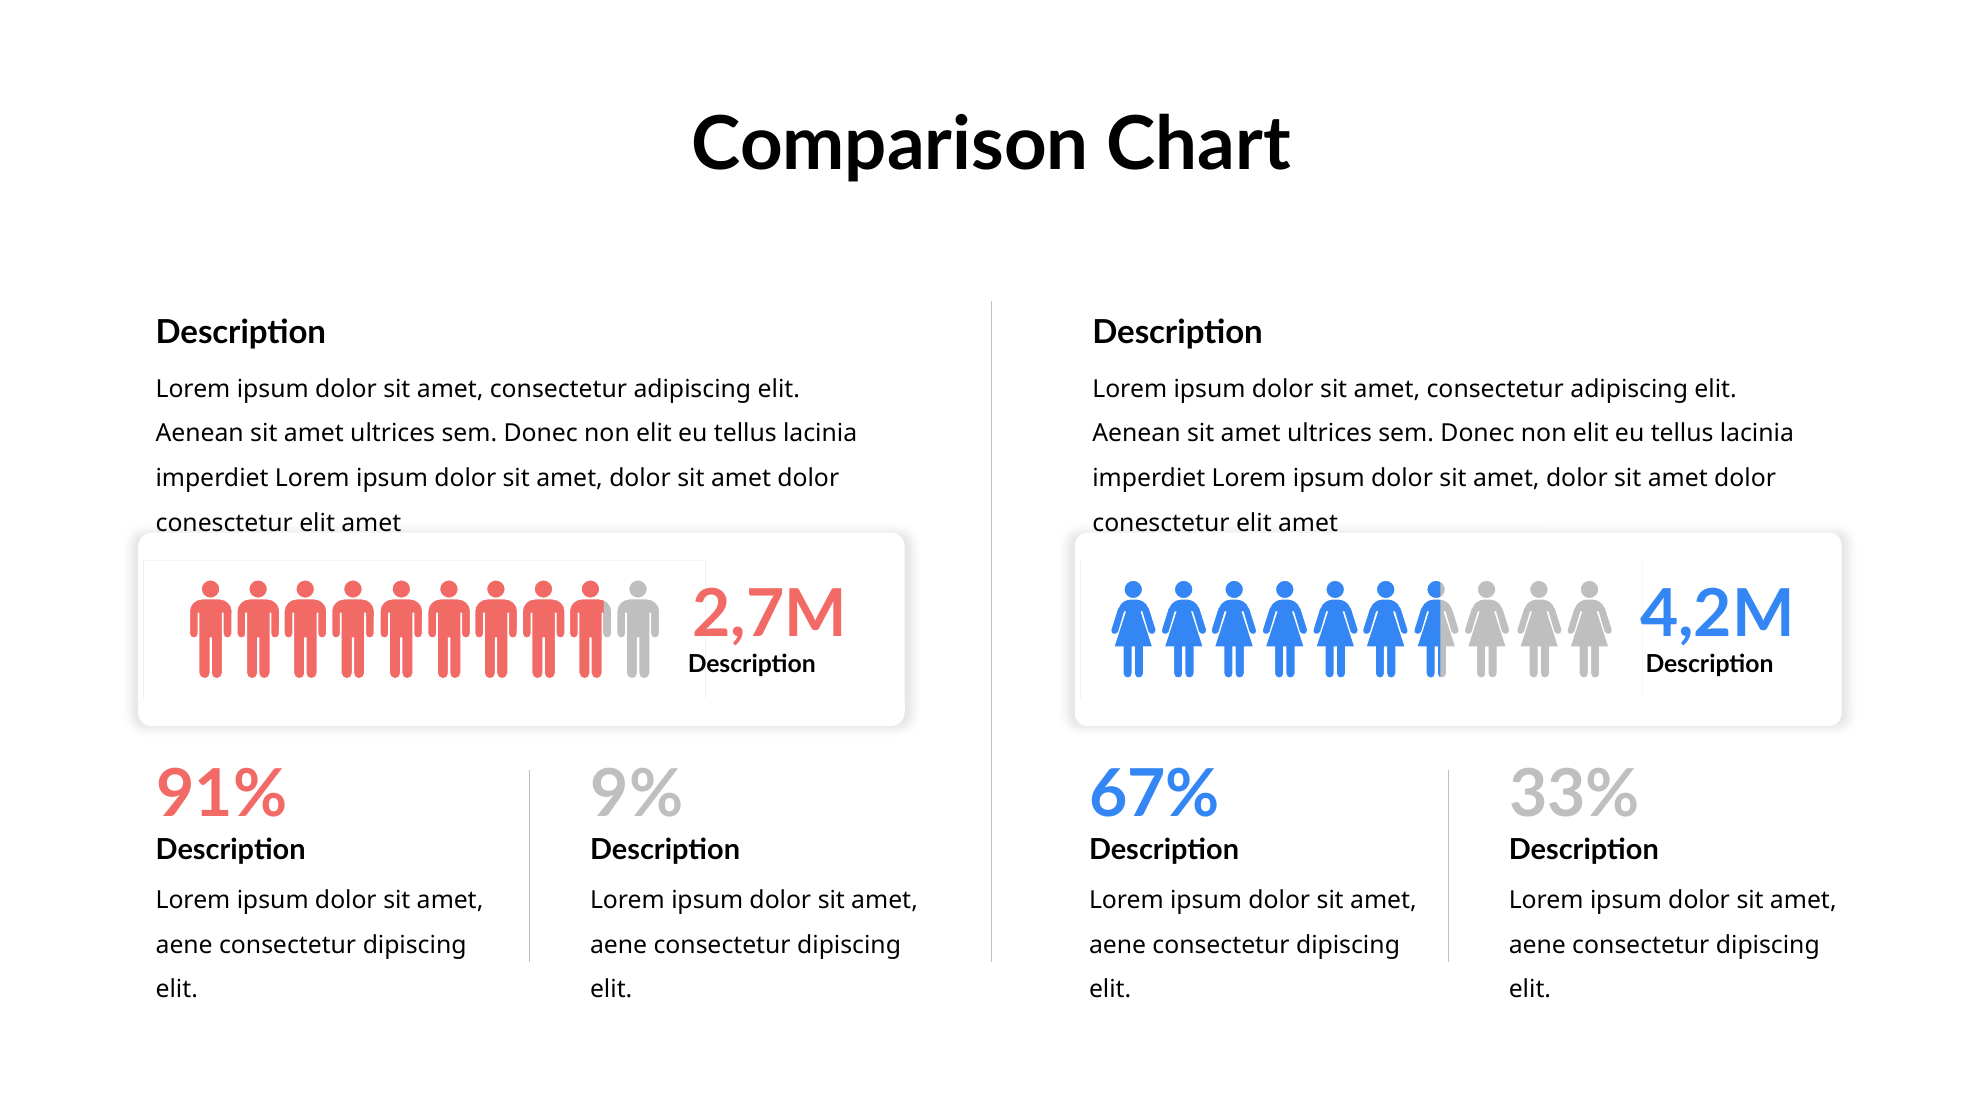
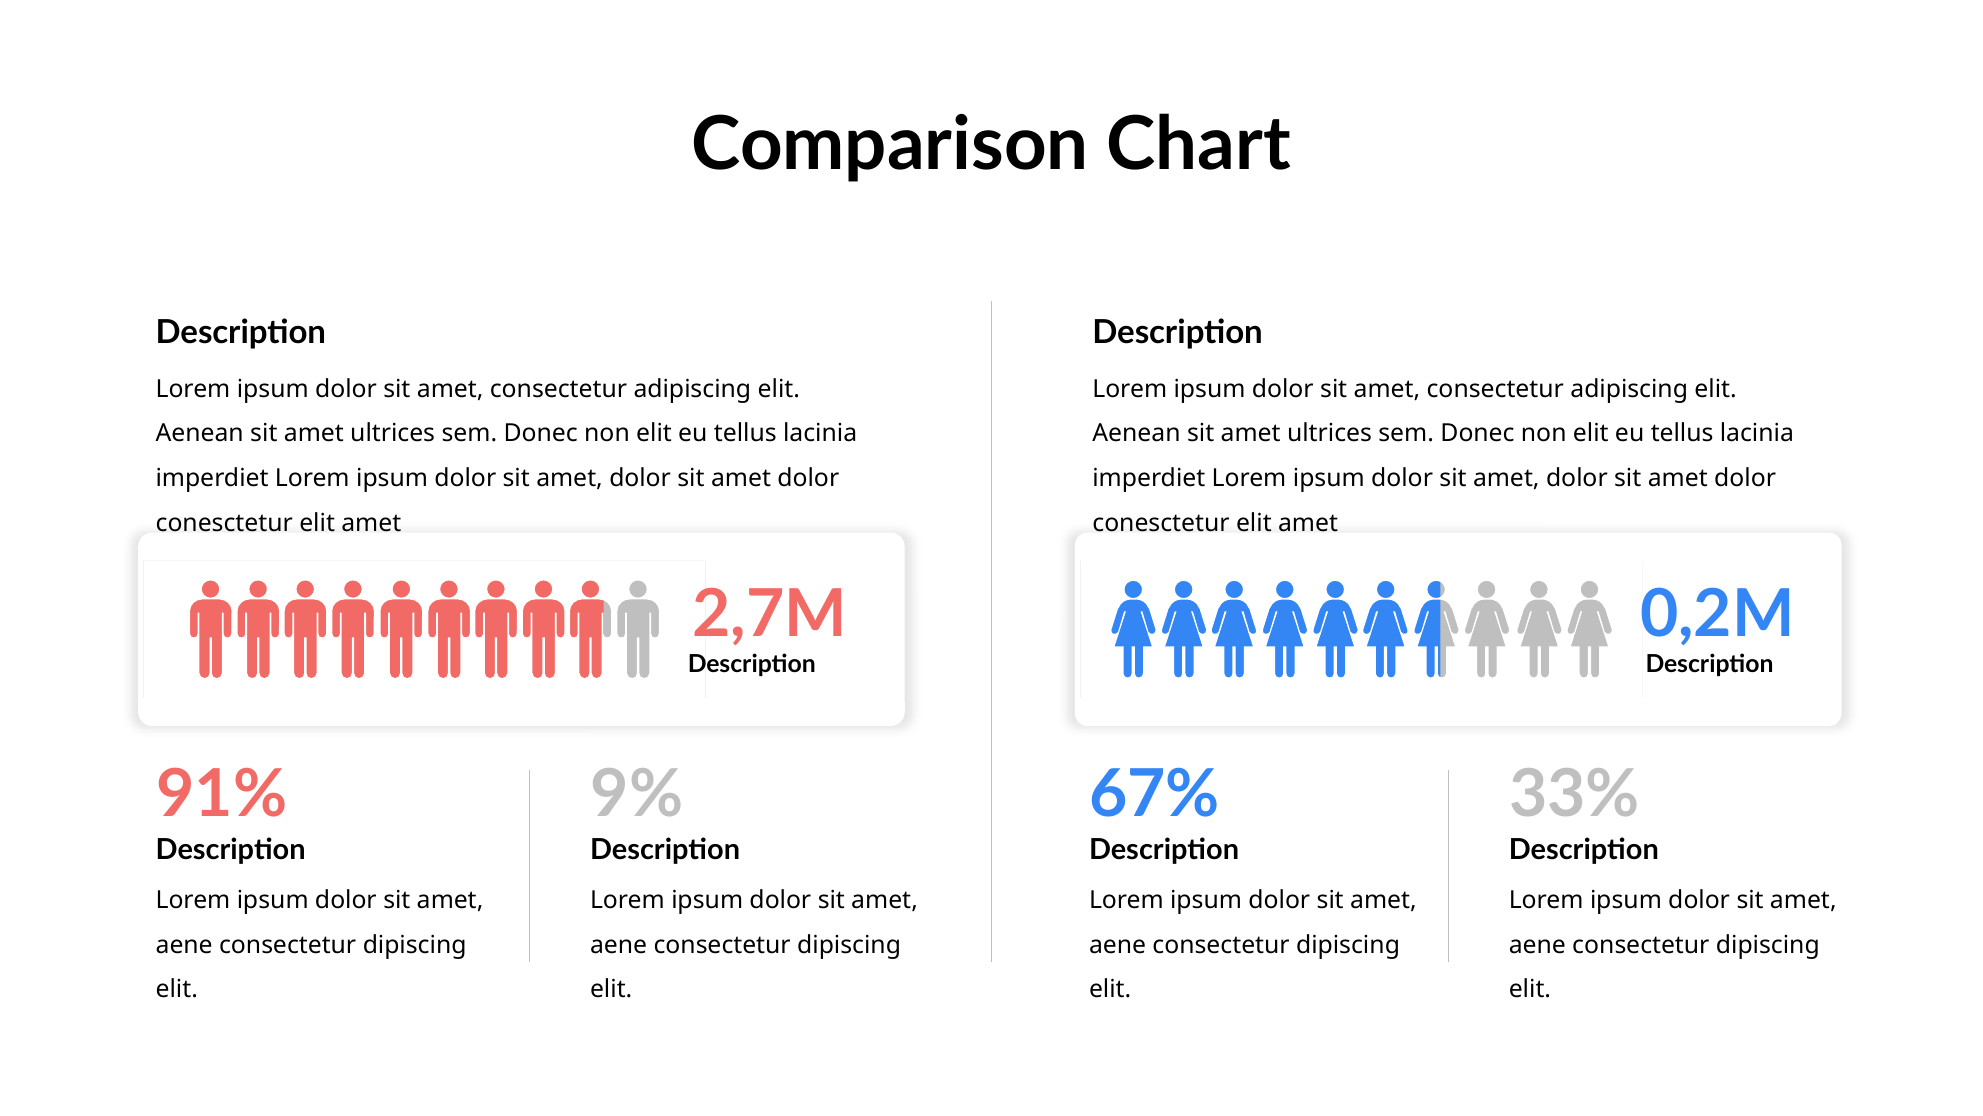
4,2M: 4,2M -> 0,2M
